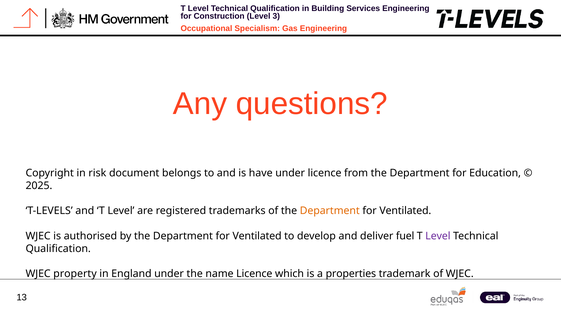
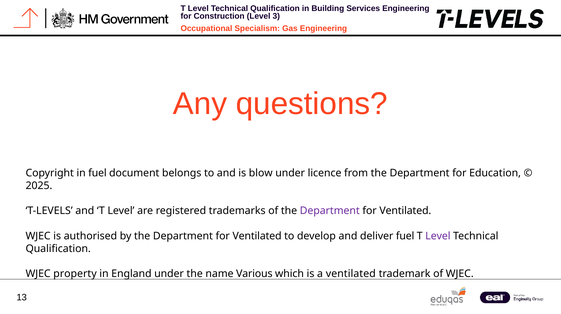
in risk: risk -> fuel
have: have -> blow
Department at (330, 211) colour: orange -> purple
name Licence: Licence -> Various
a properties: properties -> ventilated
